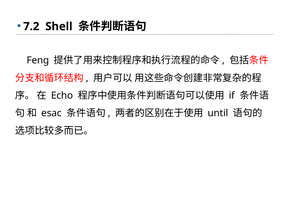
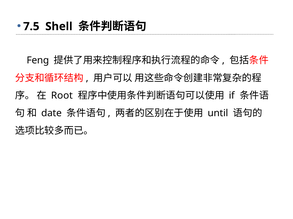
7.2: 7.2 -> 7.5
Echo: Echo -> Root
esac: esac -> date
